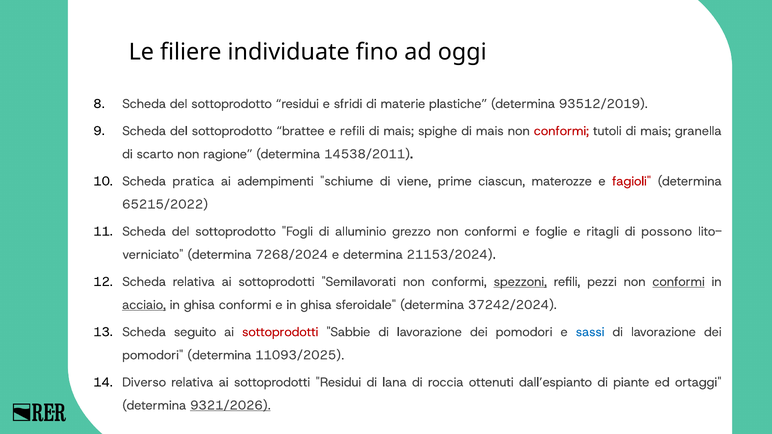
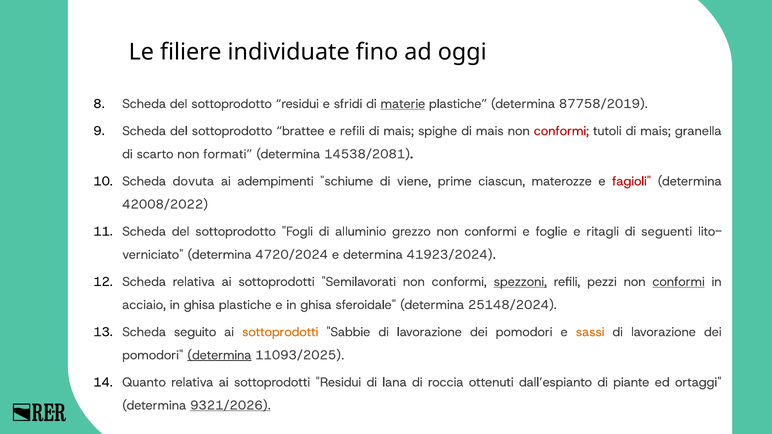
materie underline: none -> present
93512/2019: 93512/2019 -> 87758/2019
ragione: ragione -> formati
14538/2011: 14538/2011 -> 14538/2081
pratica: pratica -> dovuta
65215/2022: 65215/2022 -> 42008/2022
possono: possono -> seguenti
7268/2024: 7268/2024 -> 4720/2024
21153/2024: 21153/2024 -> 41923/2024
acciaio underline: present -> none
ghisa conformi: conformi -> plastiche
37242/2024: 37242/2024 -> 25148/2024
sottoprodotti at (280, 332) colour: red -> orange
sassi colour: blue -> orange
determina at (219, 355) underline: none -> present
Diverso: Diverso -> Quanto
